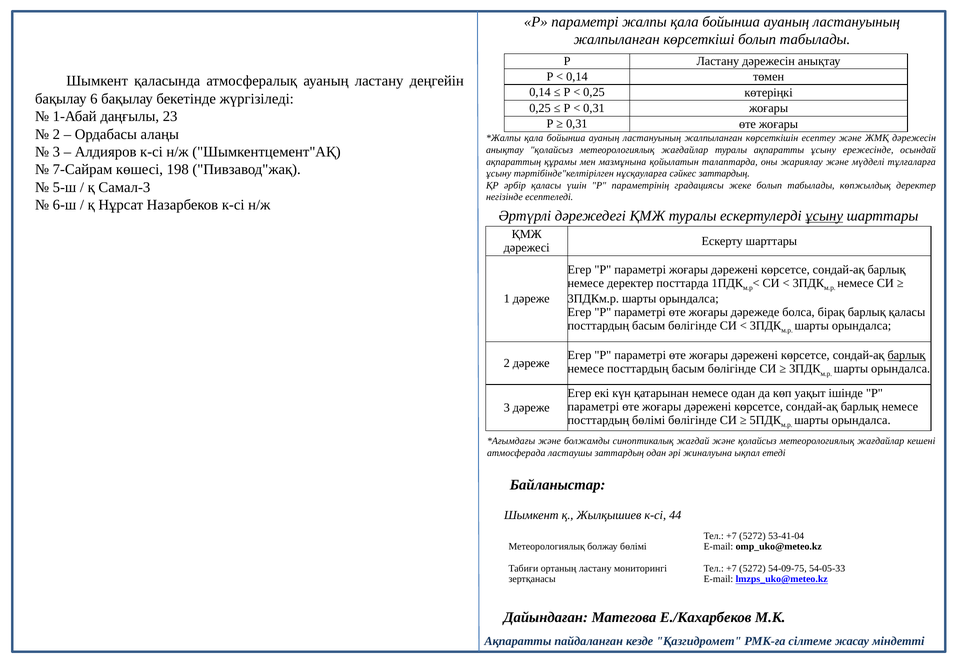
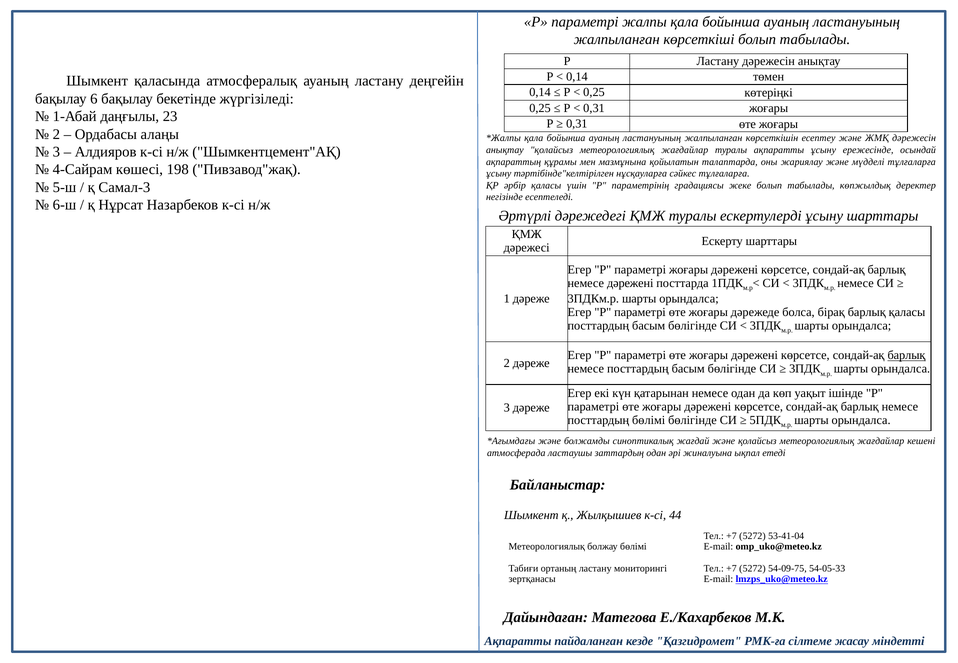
7-Сайрам: 7-Сайрам -> 4-Сайрам
сәйкес заттардың: заттардың -> тұлғаларға
ұсыну at (824, 216) underline: present -> none
немесе деректер: деректер -> дәрежені
